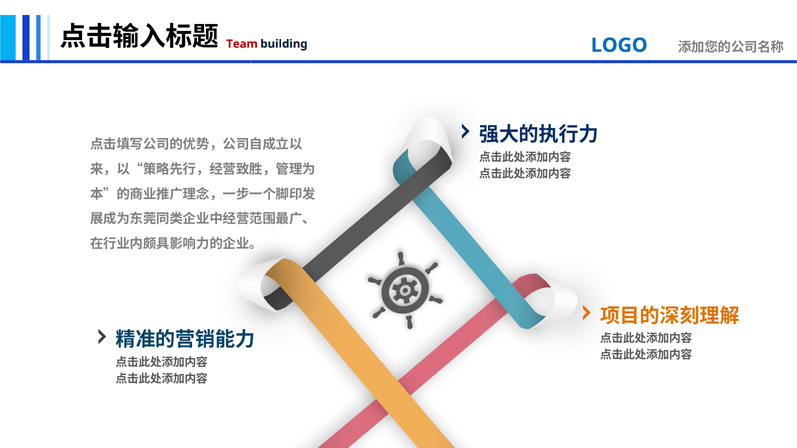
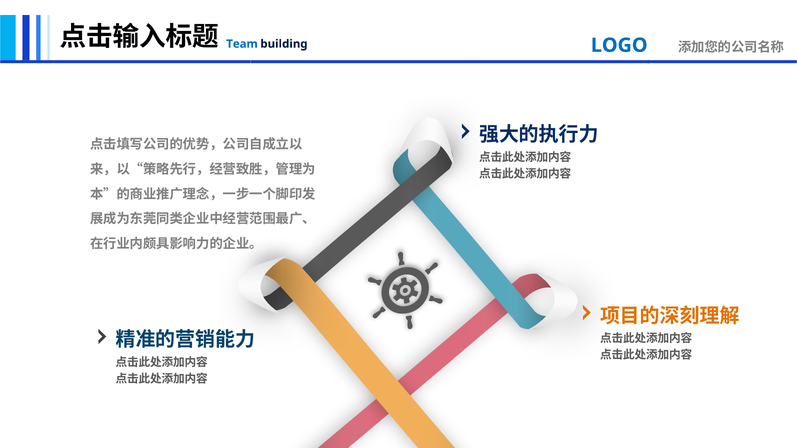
Team colour: red -> blue
